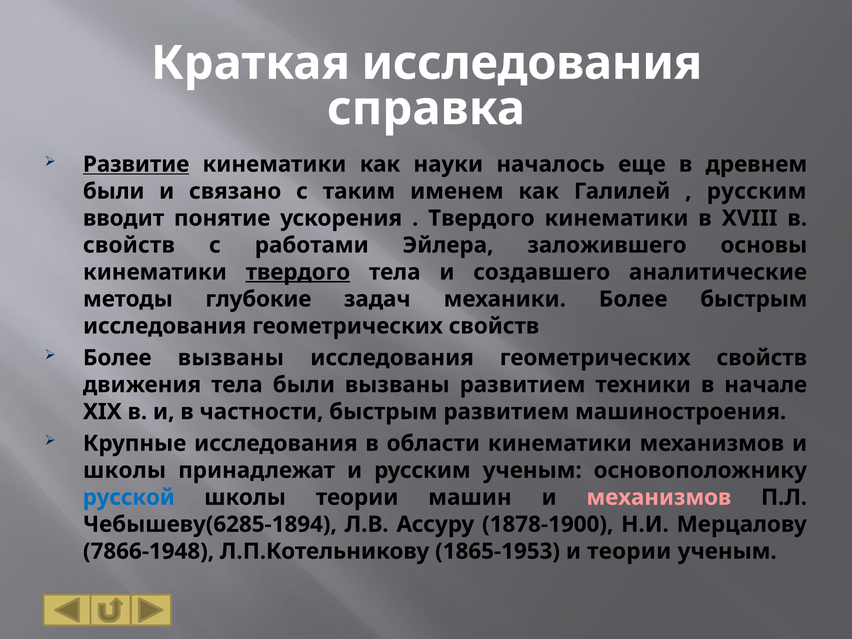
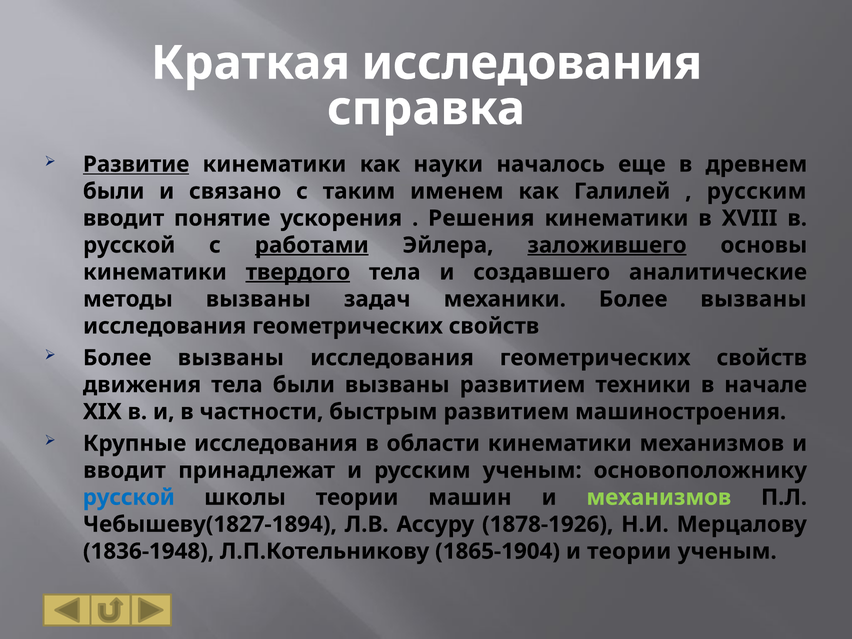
Твердого at (481, 218): Твердого -> Решения
свойств at (129, 245): свойств -> русской
работами underline: none -> present
заложившего underline: none -> present
методы глубокие: глубокие -> вызваны
механики Более быстрым: быстрым -> вызваны
школы at (125, 470): школы -> вводит
механизмов at (659, 497) colour: pink -> light green
Чебышеву(6285-1894: Чебышеву(6285-1894 -> Чебышеву(1827-1894
1878-1900: 1878-1900 -> 1878-1926
7866-1948: 7866-1948 -> 1836-1948
1865-1953: 1865-1953 -> 1865-1904
